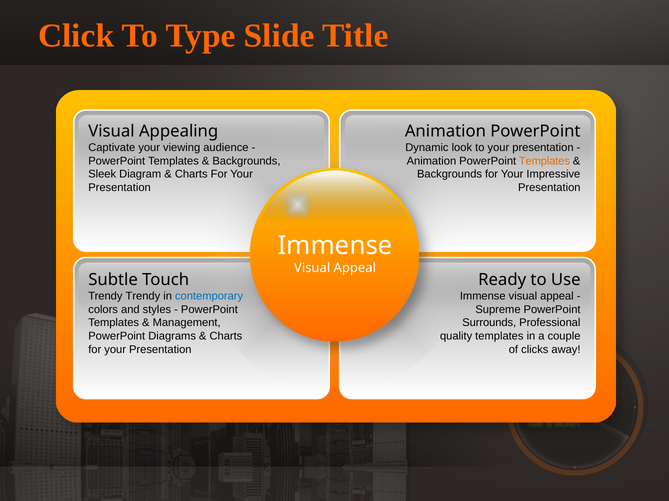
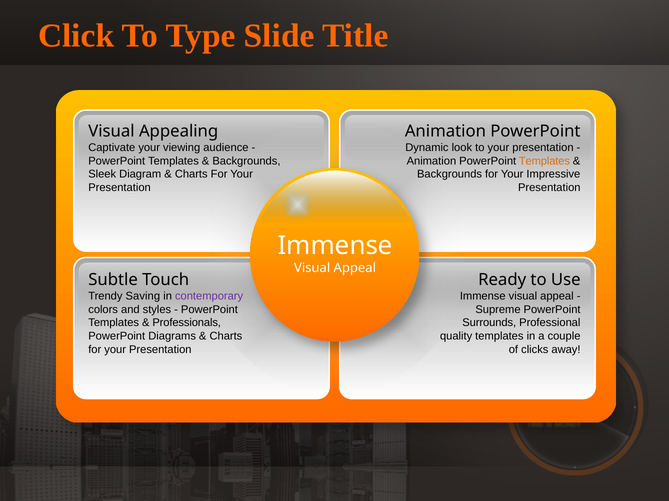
Trendy Trendy: Trendy -> Saving
contemporary colour: blue -> purple
Management: Management -> Professionals
